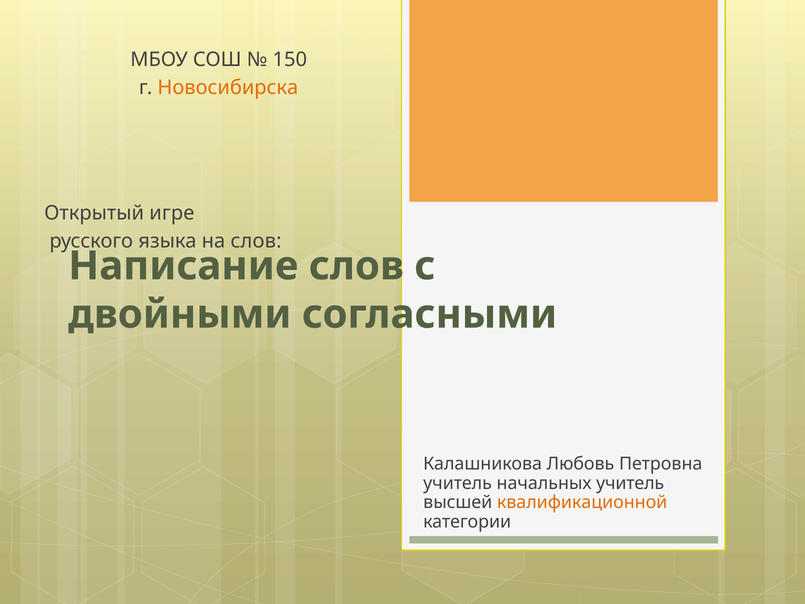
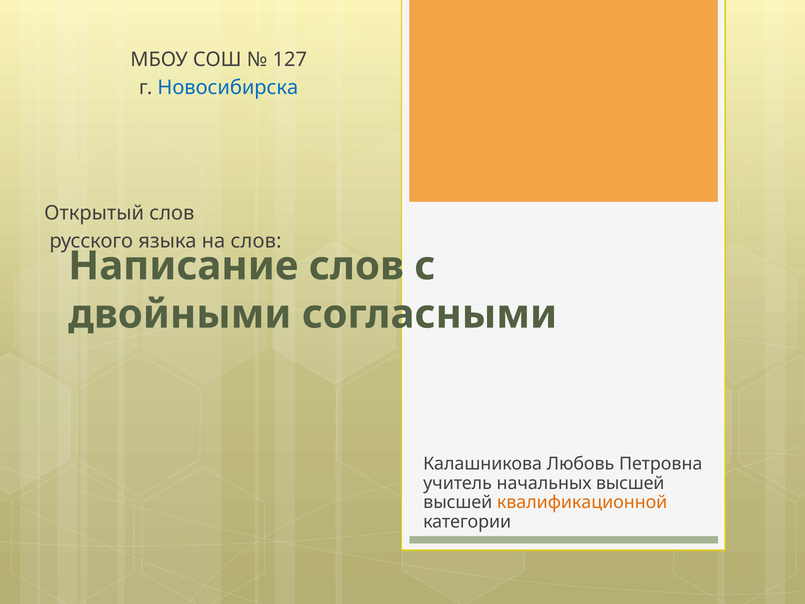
150: 150 -> 127
Новосибирска colour: orange -> blue
Открытый игре: игре -> слов
начальных учитель: учитель -> высшей
